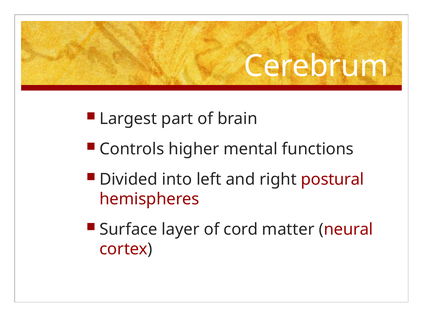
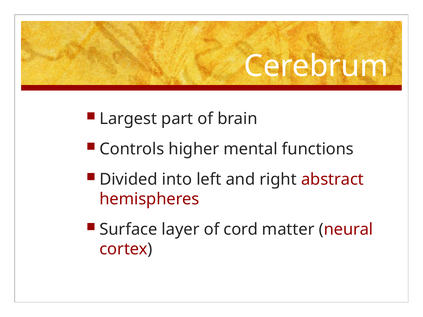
postural: postural -> abstract
